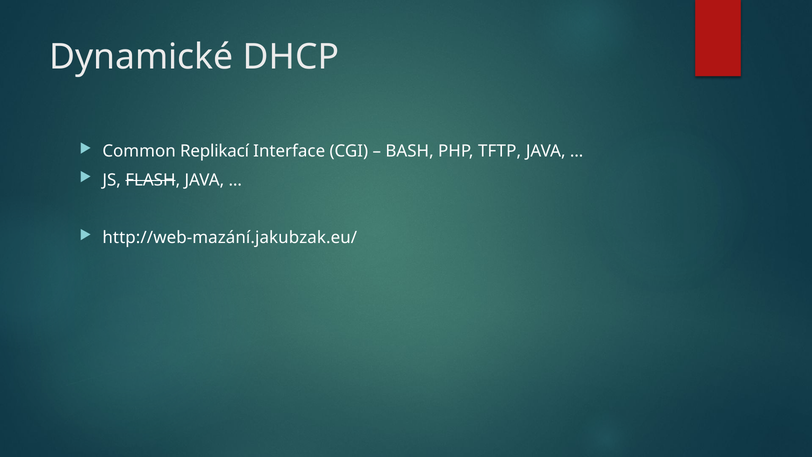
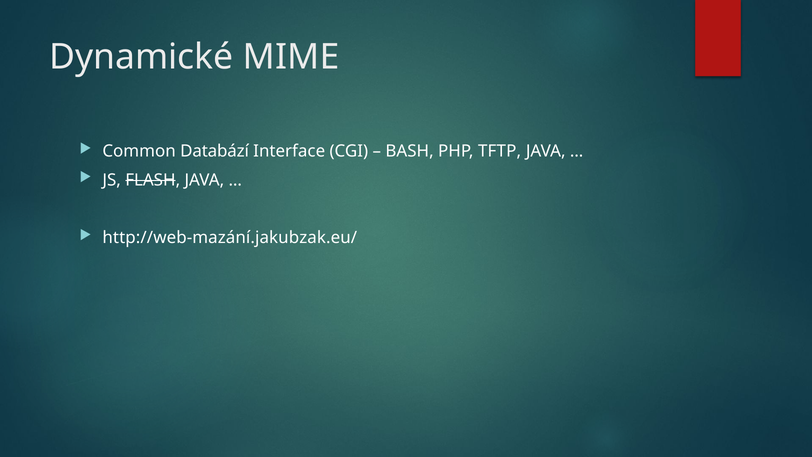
DHCP: DHCP -> MIME
Replikací: Replikací -> Databází
